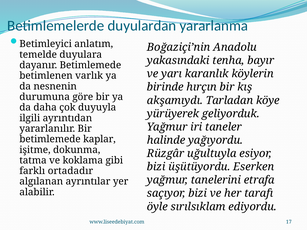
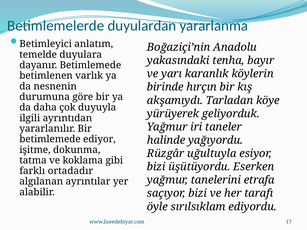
kaplar: kaplar -> ediyor
